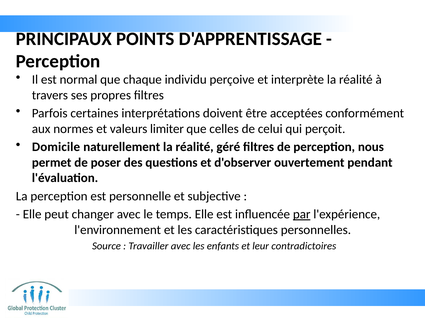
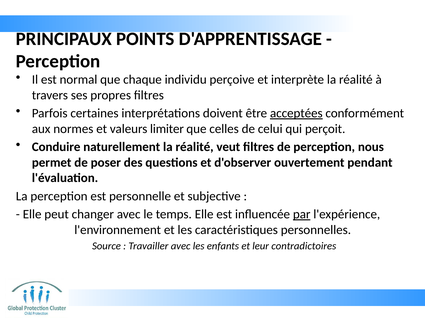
acceptées underline: none -> present
Domicile: Domicile -> Conduire
géré: géré -> veut
